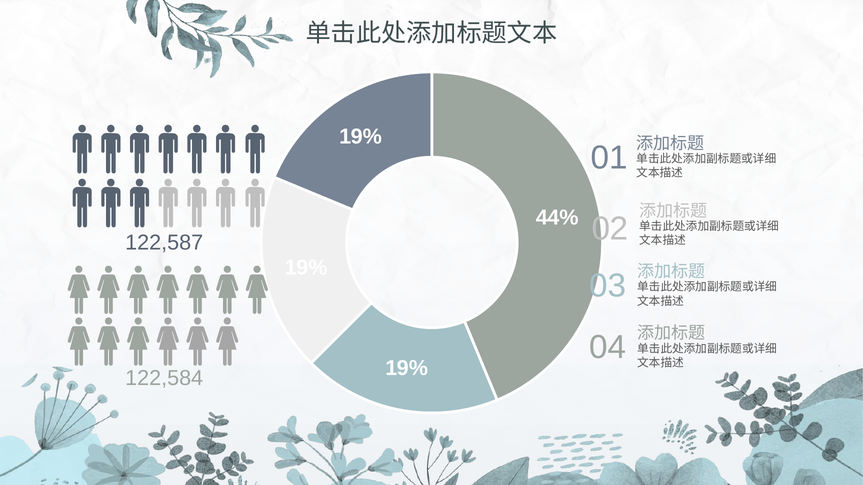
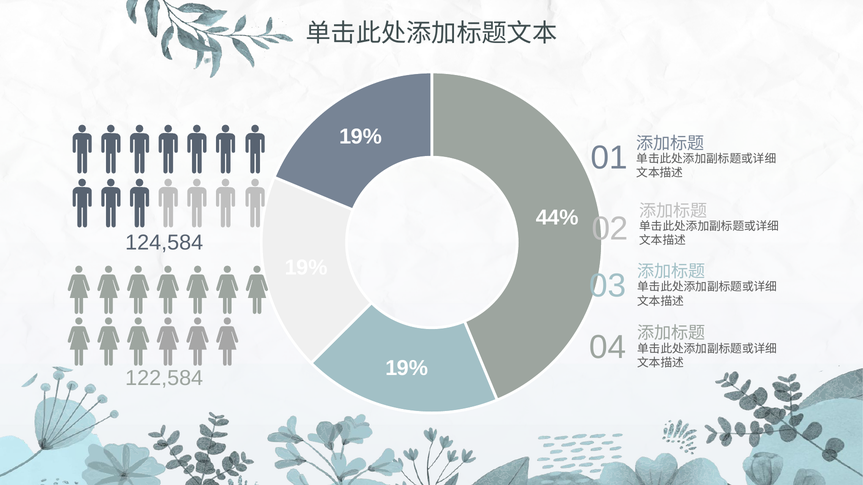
122,587: 122,587 -> 124,584
